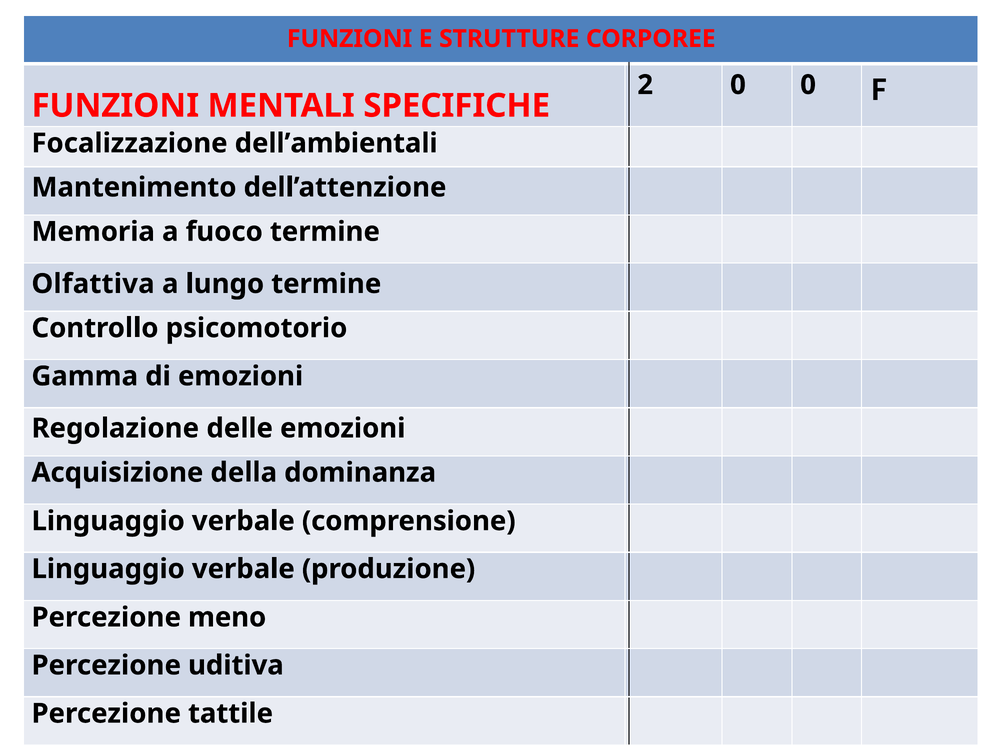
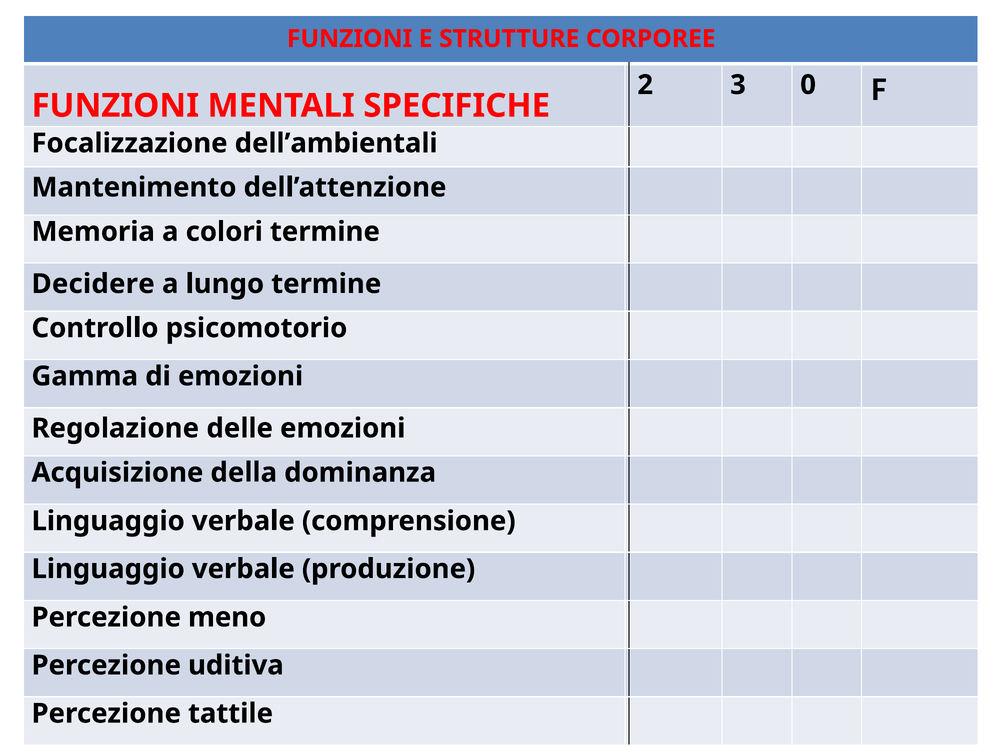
0 at (738, 85): 0 -> 3
fuoco: fuoco -> colori
Olfattiva: Olfattiva -> Decidere
